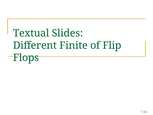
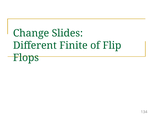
Textual: Textual -> Change
